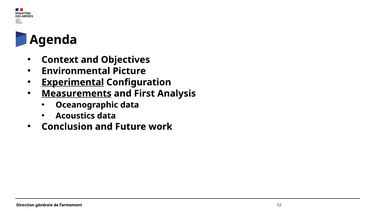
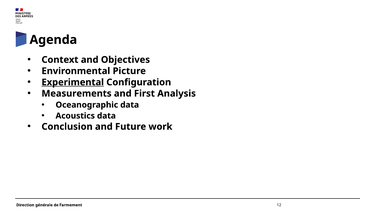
Measurements underline: present -> none
